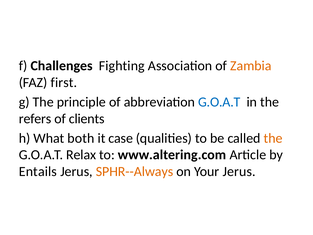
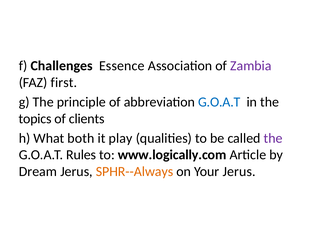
Fighting: Fighting -> Essence
Zambia colour: orange -> purple
refers: refers -> topics
case: case -> play
the at (273, 138) colour: orange -> purple
Relax: Relax -> Rules
www.altering.com: www.altering.com -> www.logically.com
Entails: Entails -> Dream
